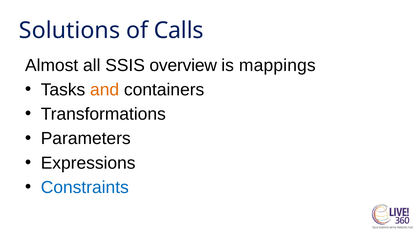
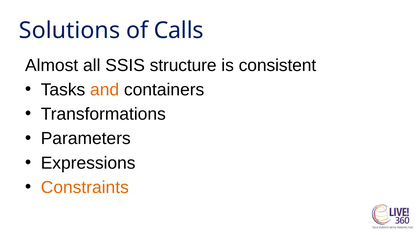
overview: overview -> structure
mappings: mappings -> consistent
Constraints colour: blue -> orange
